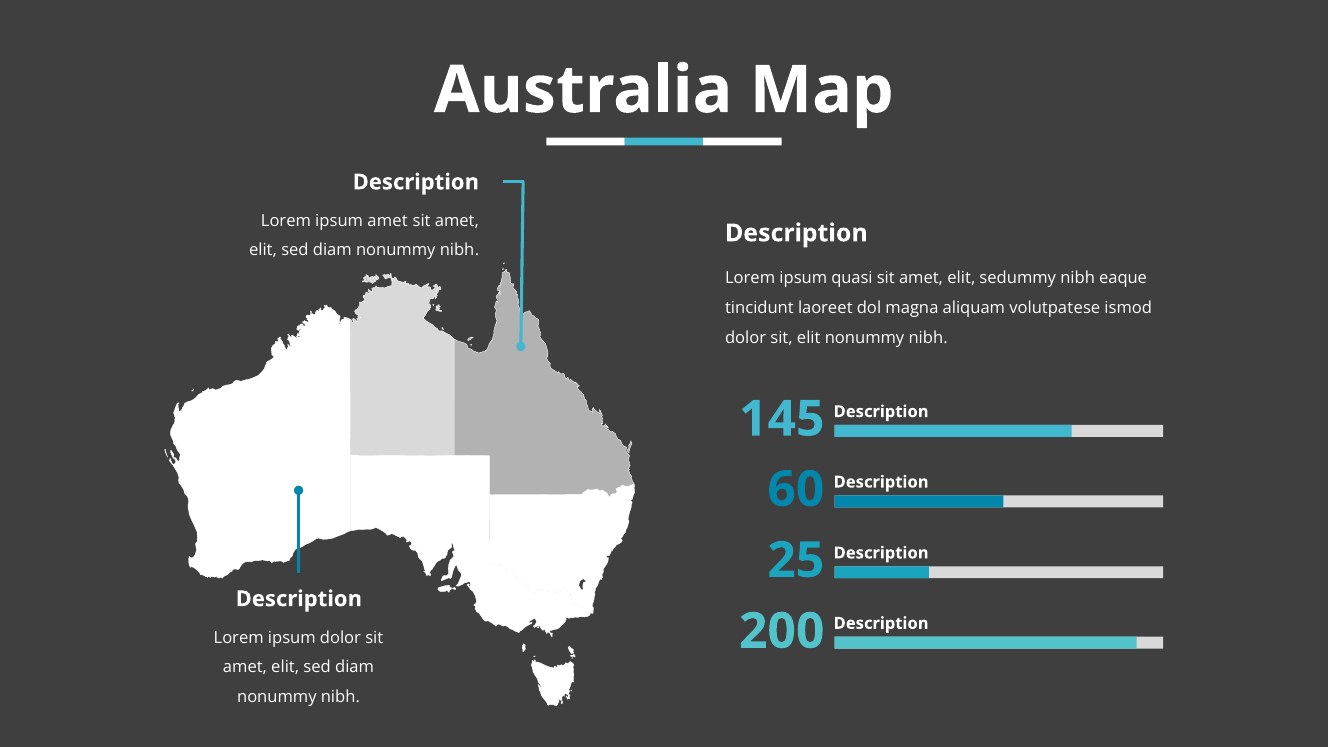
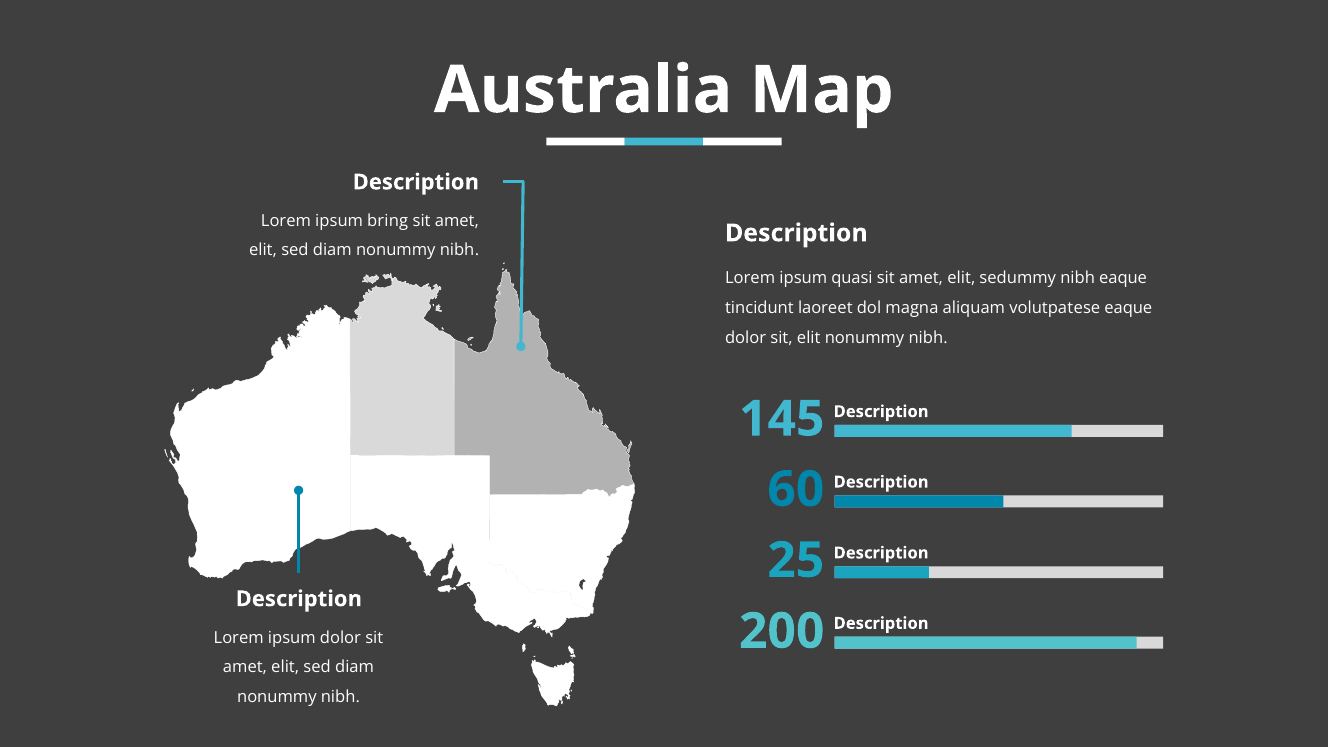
ipsum amet: amet -> bring
volutpatese ismod: ismod -> eaque
